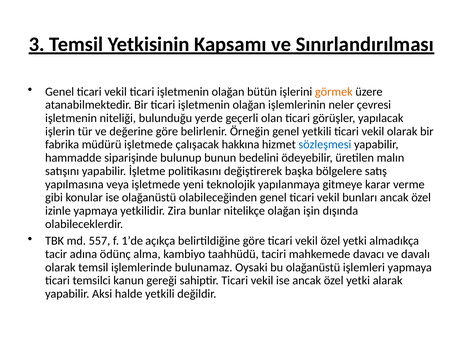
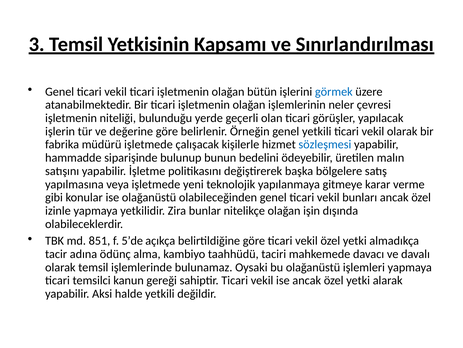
görmek colour: orange -> blue
hakkına: hakkına -> kişilerle
557: 557 -> 851
1’de: 1’de -> 5’de
